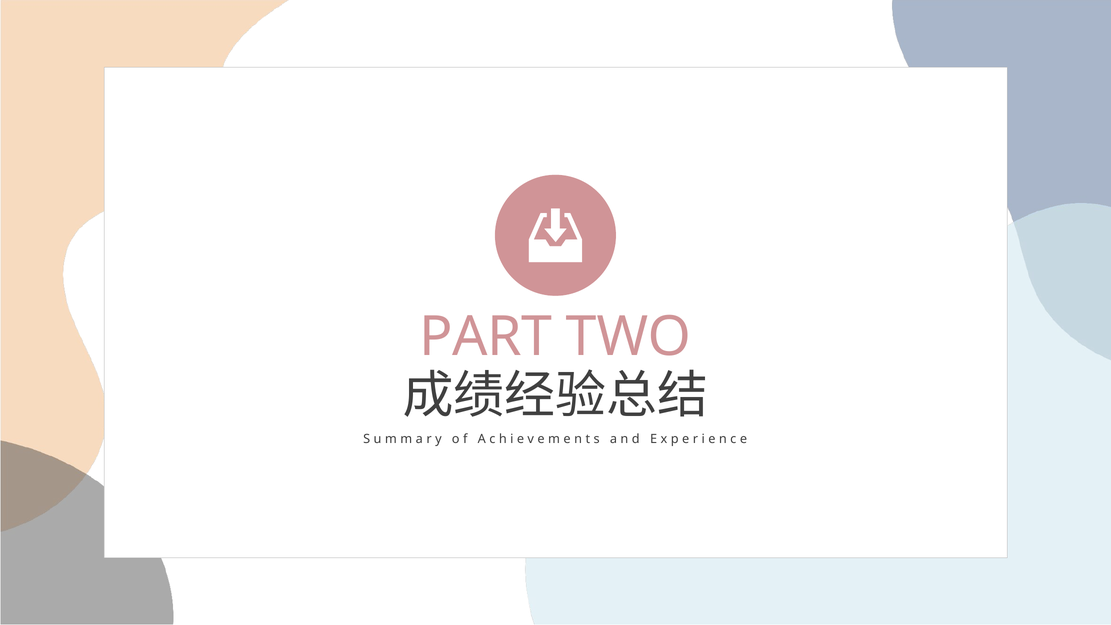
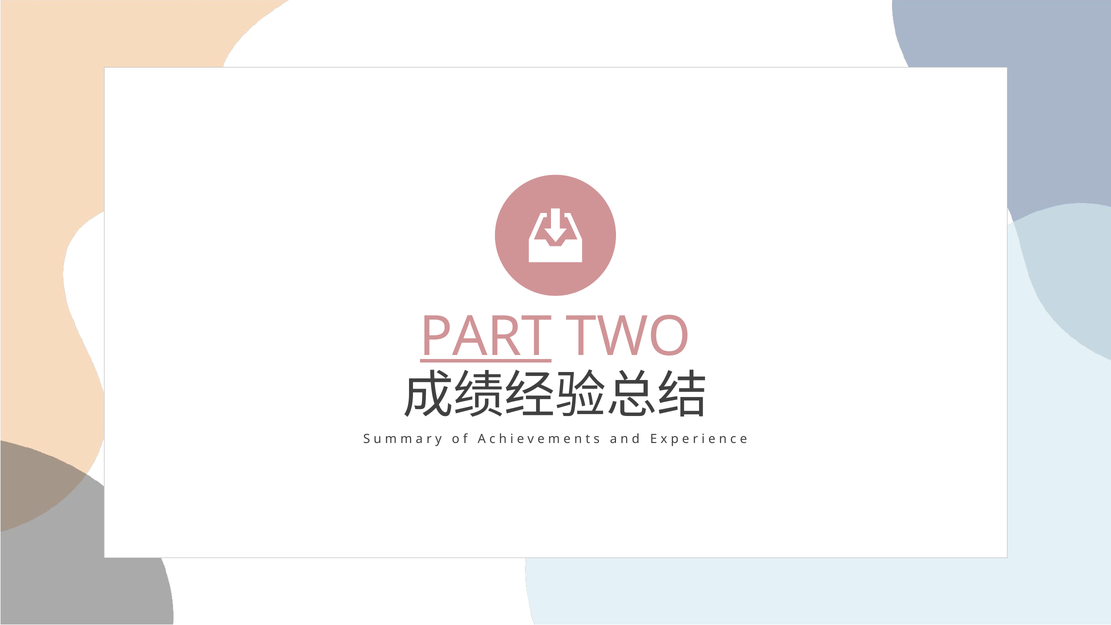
PART underline: none -> present
